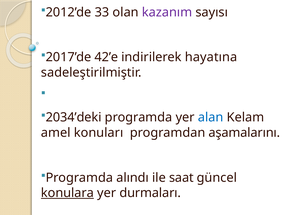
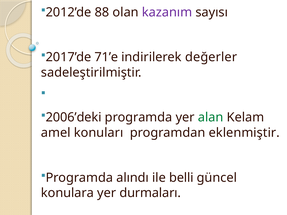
33: 33 -> 88
42’e: 42’e -> 71’e
hayatına: hayatına -> değerler
2034’deki: 2034’deki -> 2006’deki
alan colour: blue -> green
aşamalarını: aşamalarını -> eklenmiştir
saat: saat -> belli
konulara underline: present -> none
